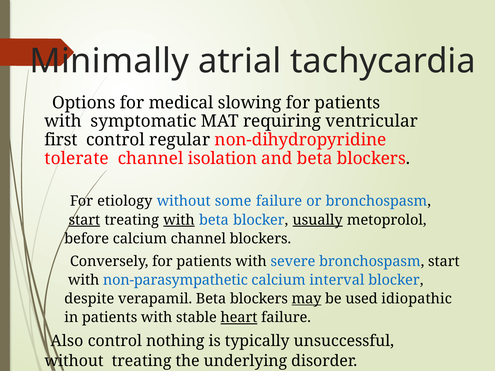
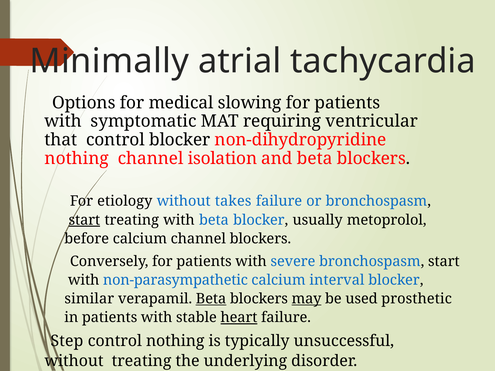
first: first -> that
control regular: regular -> blocker
tolerate at (77, 159): tolerate -> nothing
some: some -> takes
with at (179, 220) underline: present -> none
usually underline: present -> none
despite: despite -> similar
Beta at (211, 299) underline: none -> present
idiopathic: idiopathic -> prosthetic
Also: Also -> Step
